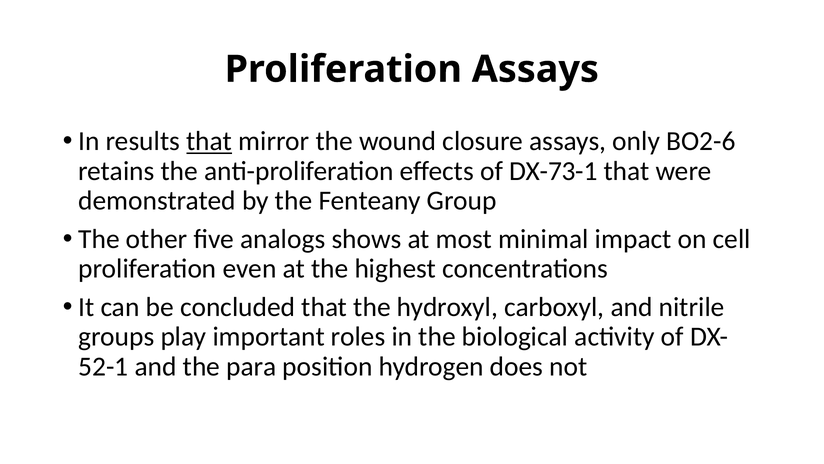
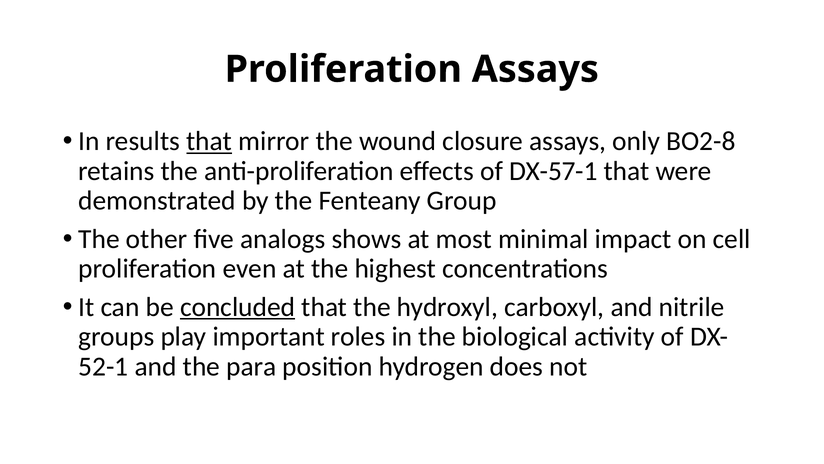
BO2-6: BO2-6 -> BO2-8
DX-73-1: DX-73-1 -> DX-57-1
concluded underline: none -> present
